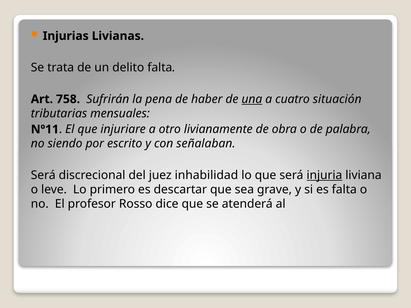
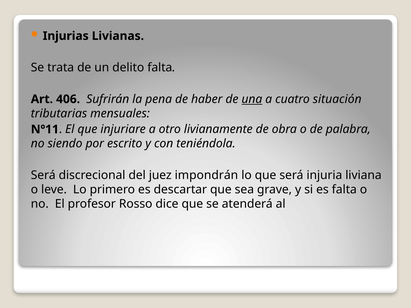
758: 758 -> 406
señalaban: señalaban -> teniéndola
inhabilidad: inhabilidad -> impondrán
injuria underline: present -> none
